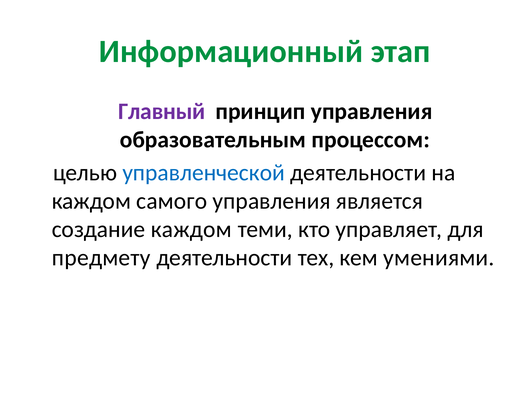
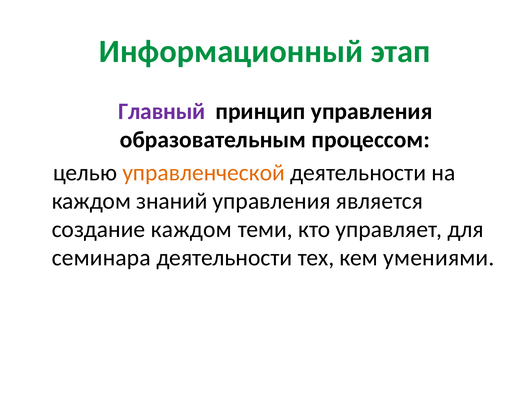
управленческой colour: blue -> orange
самого: самого -> знаний
предмету: предмету -> семинара
